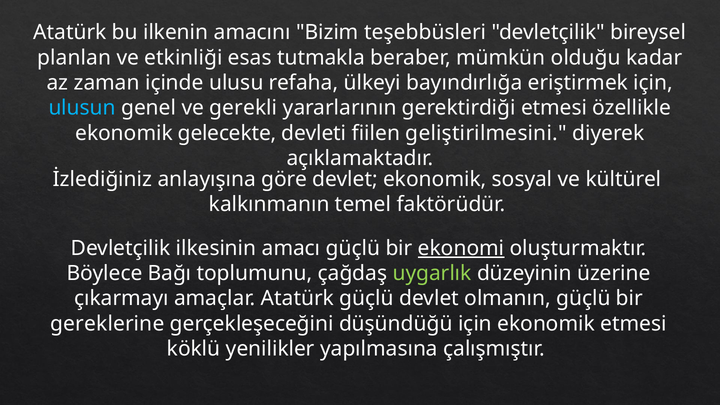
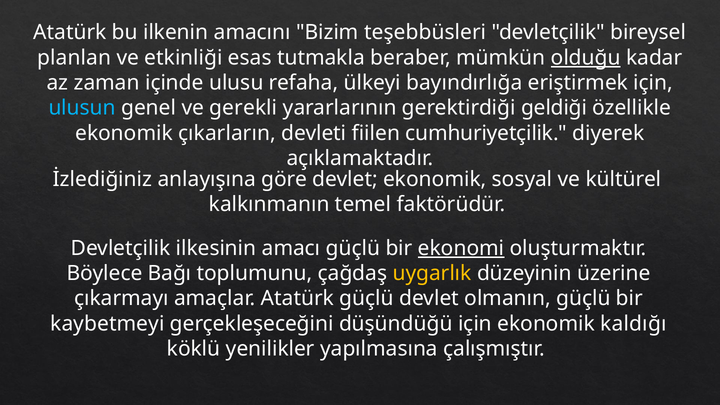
olduğu underline: none -> present
gerektirdiği etmesi: etmesi -> geldiği
gelecekte: gelecekte -> çıkarların
geliştirilmesini: geliştirilmesini -> cumhuriyetçilik
uygarlık colour: light green -> yellow
gereklerine: gereklerine -> kaybetmeyi
ekonomik etmesi: etmesi -> kaldığı
